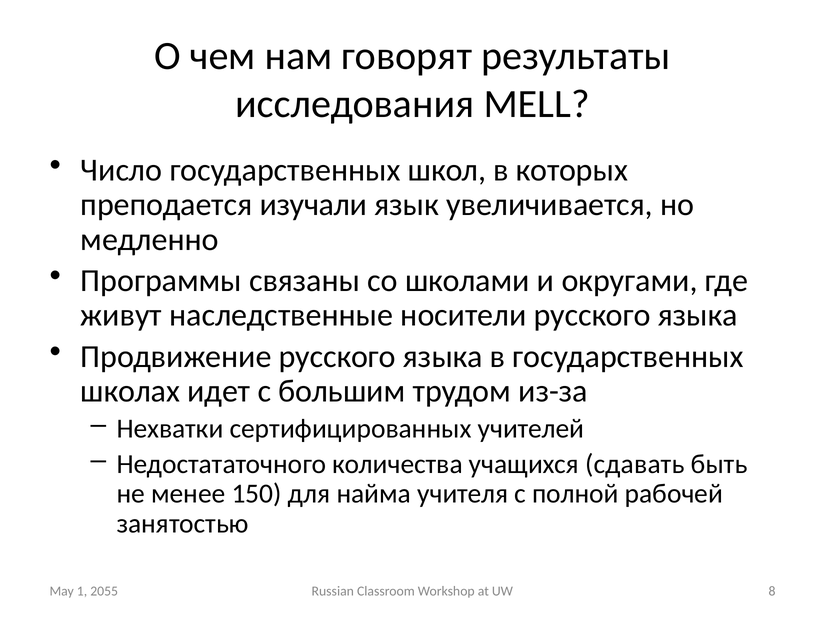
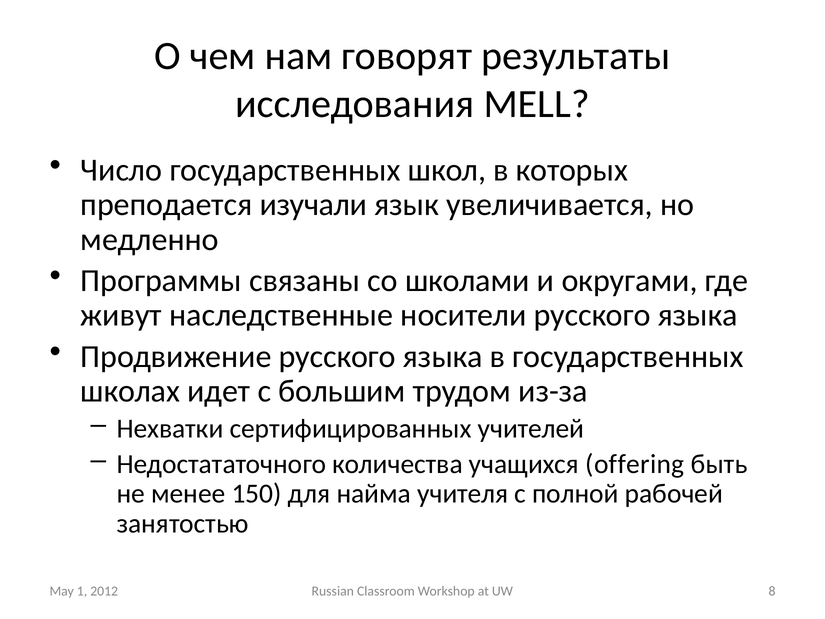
сдавать: сдавать -> offering
2055: 2055 -> 2012
